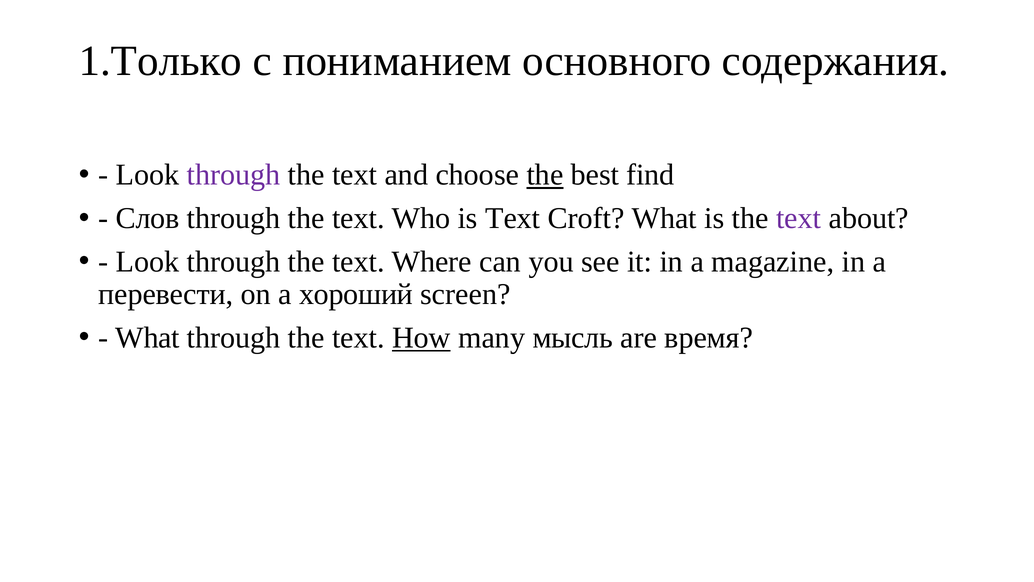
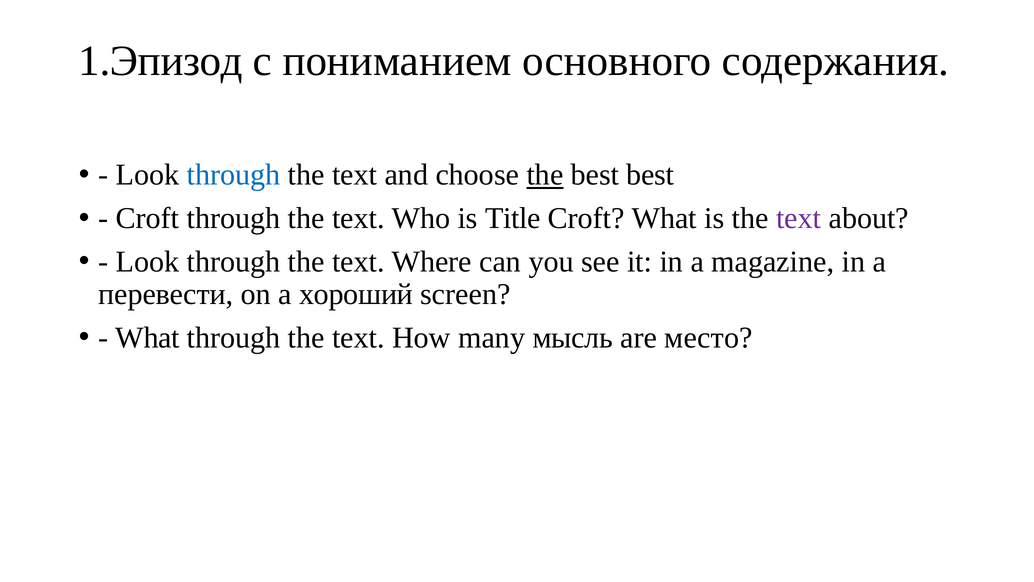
1.Только: 1.Только -> 1.Эпизод
through at (234, 175) colour: purple -> blue
best find: find -> best
Слов at (148, 218): Слов -> Croft
is Text: Text -> Title
How underline: present -> none
время: время -> место
